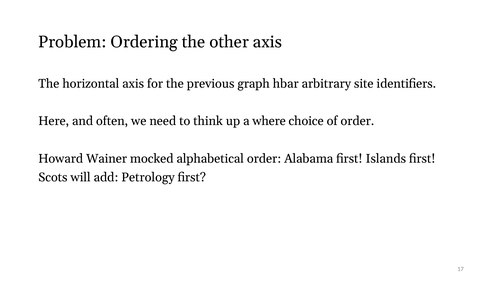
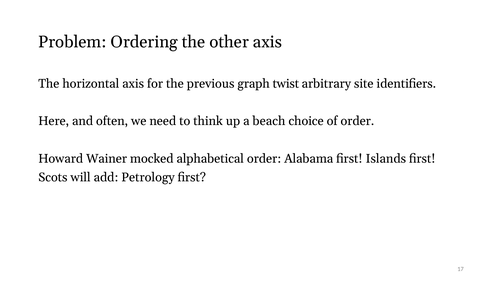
hbar: hbar -> twist
where: where -> beach
